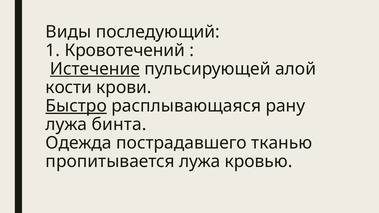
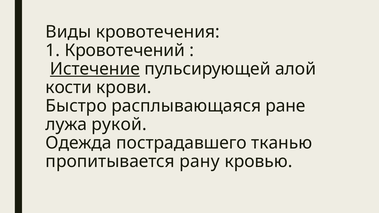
последующий: последующий -> кровотечения
Быстро underline: present -> none
рану: рану -> ране
бинта: бинта -> рукой
пропитывается лужа: лужа -> рану
